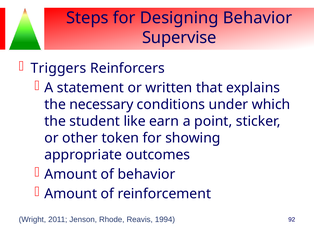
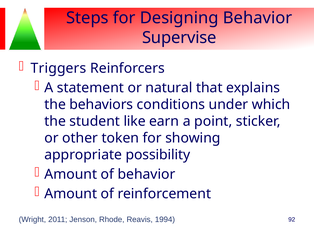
written: written -> natural
necessary: necessary -> behaviors
outcomes: outcomes -> possibility
